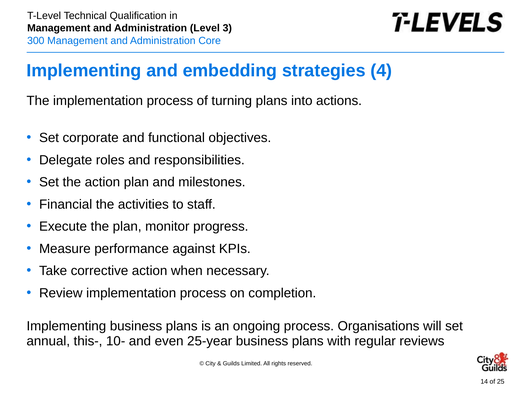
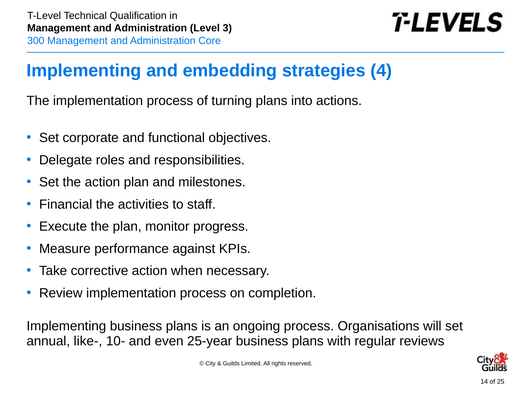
this-: this- -> like-
